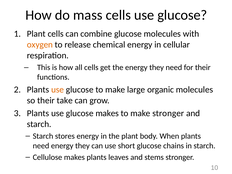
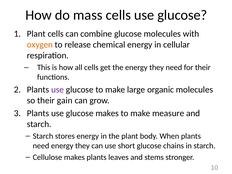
use at (58, 90) colour: orange -> purple
take: take -> gain
make stronger: stronger -> measure
